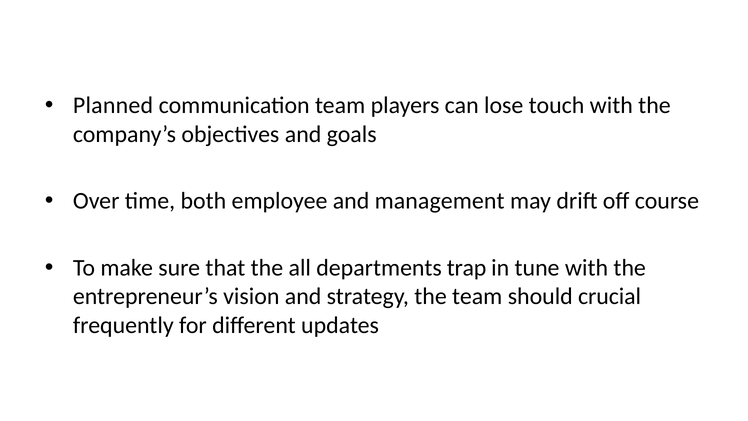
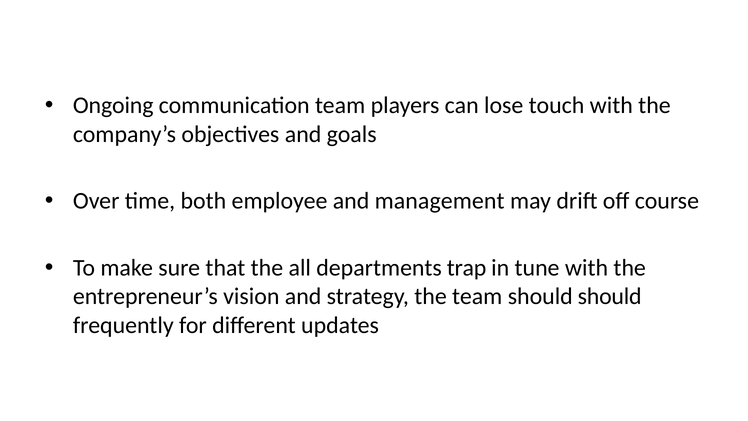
Planned: Planned -> Ongoing
should crucial: crucial -> should
